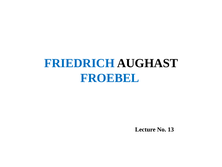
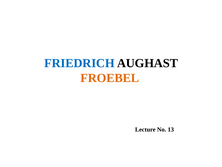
FROEBEL colour: blue -> orange
